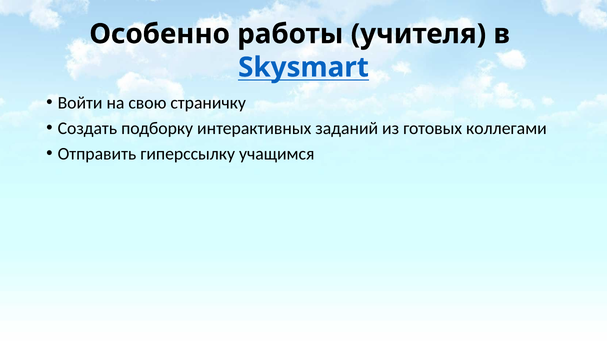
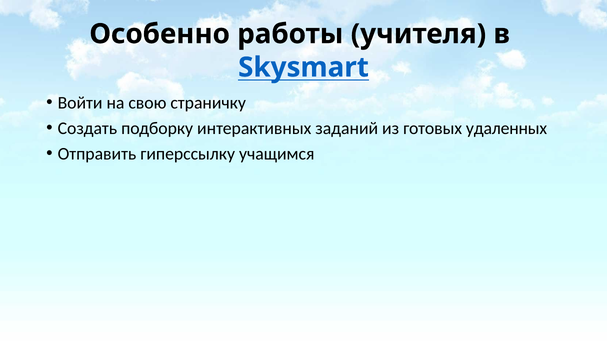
коллегами: коллегами -> удаленных
